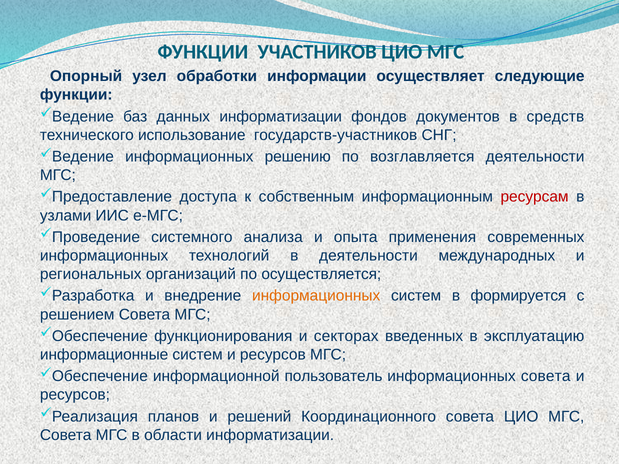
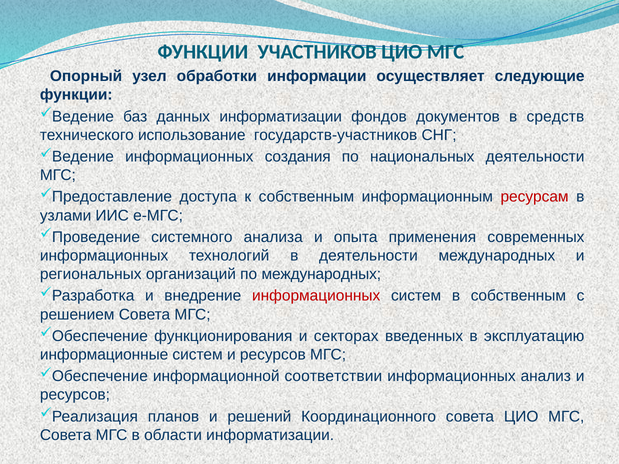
решению: решению -> создания
возглавляется: возглавляется -> национальных
по осуществляется: осуществляется -> международных
информационных at (316, 296) colour: orange -> red
в формируется: формируется -> собственным
пользователь: пользователь -> соответствии
информационных совета: совета -> анализ
